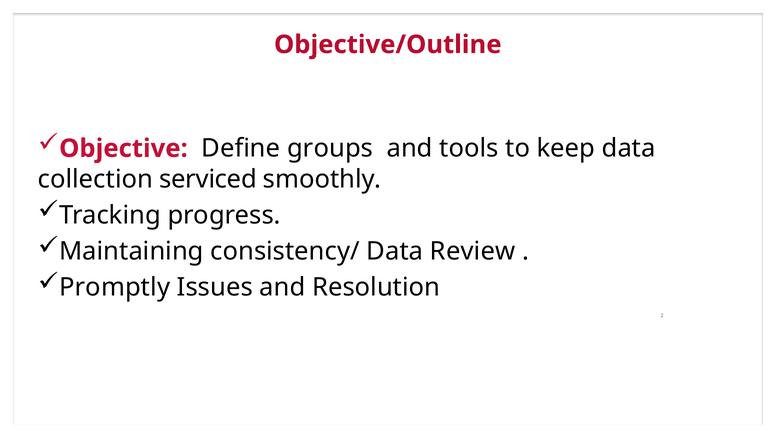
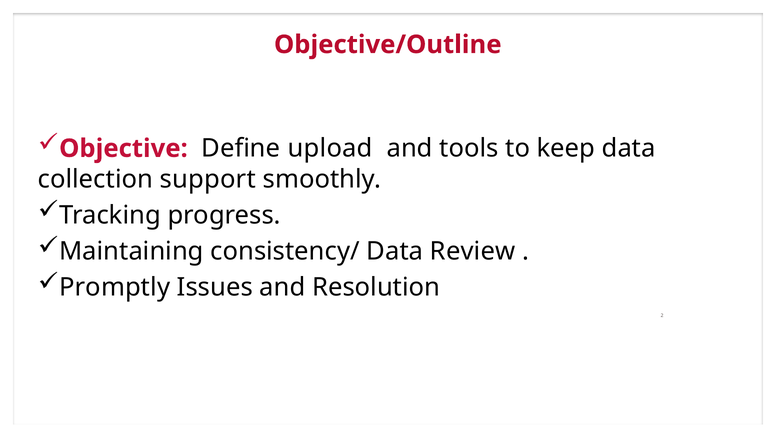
groups: groups -> upload
serviced: serviced -> support
